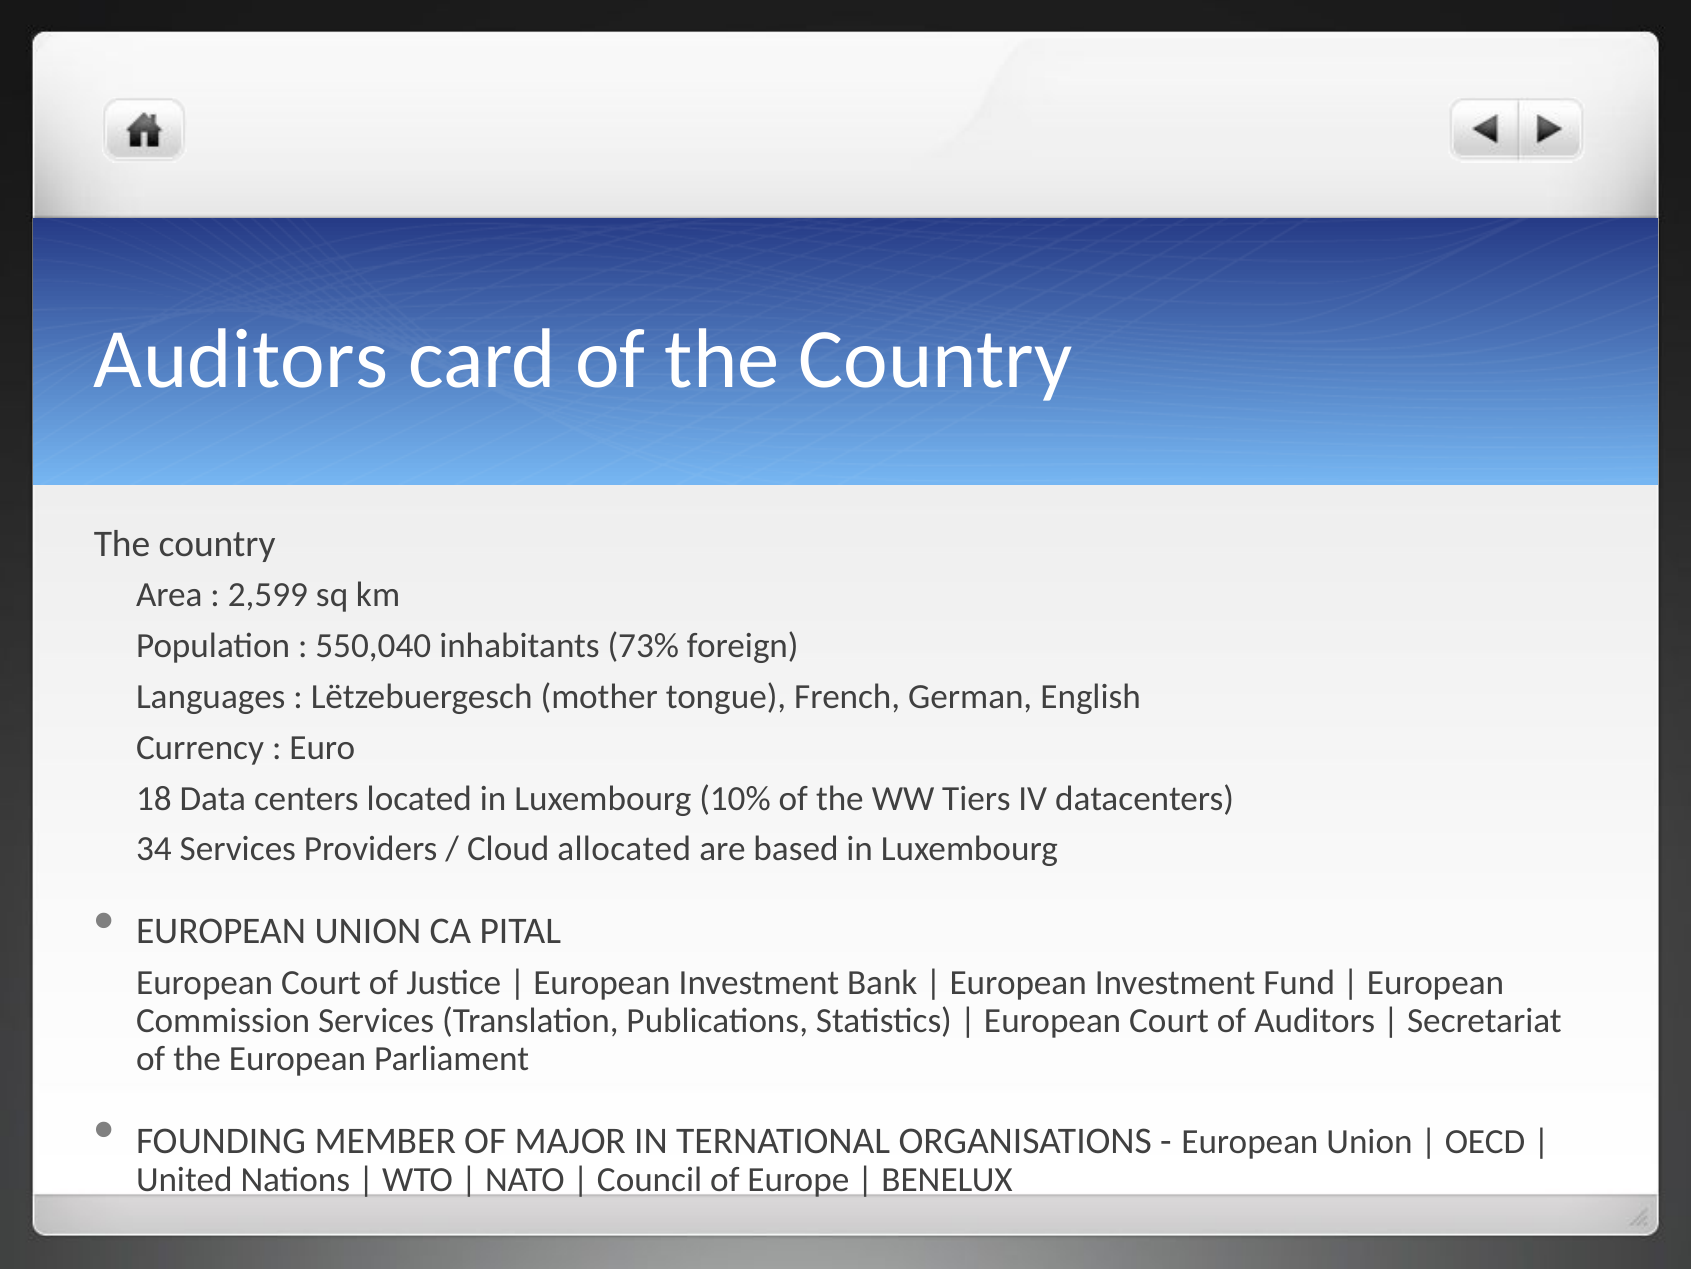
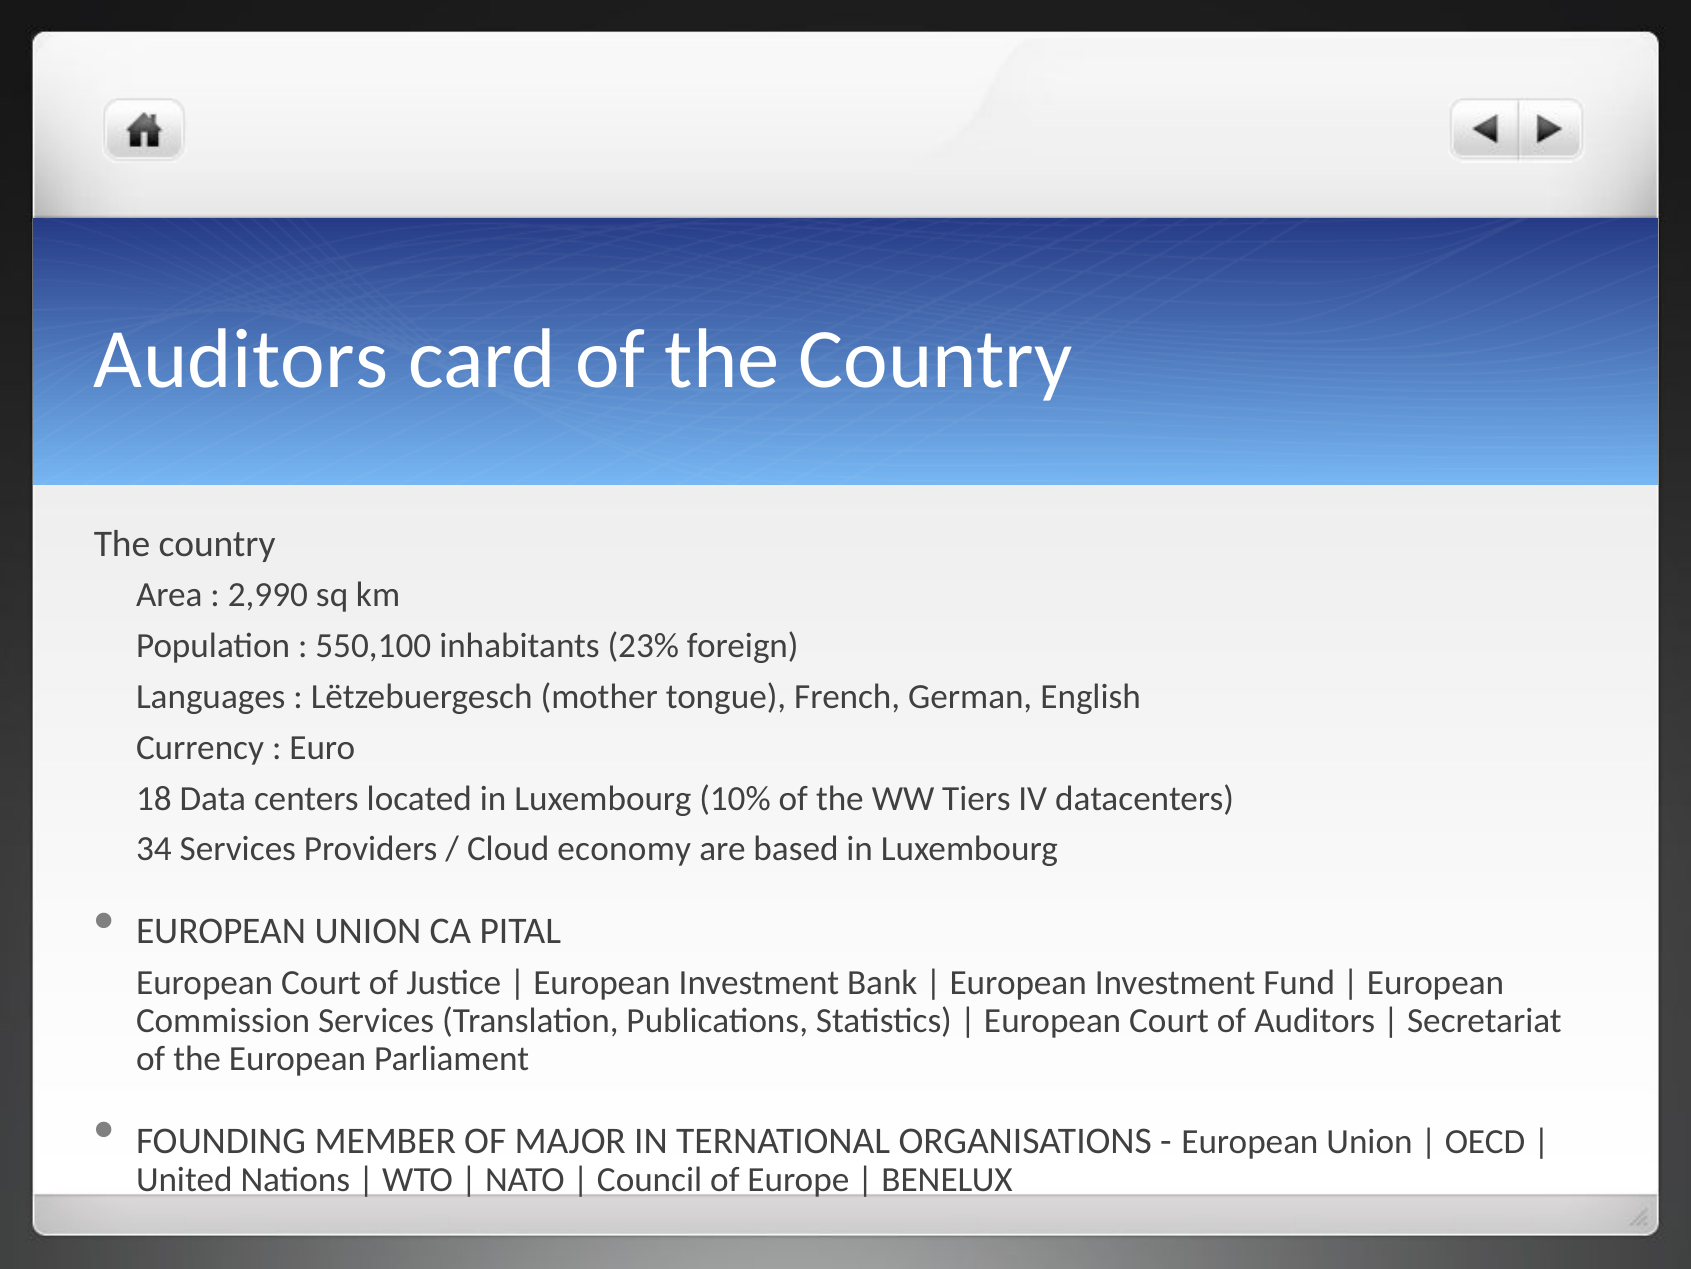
2,599: 2,599 -> 2,990
550,040: 550,040 -> 550,100
73%: 73% -> 23%
allocated: allocated -> economy
